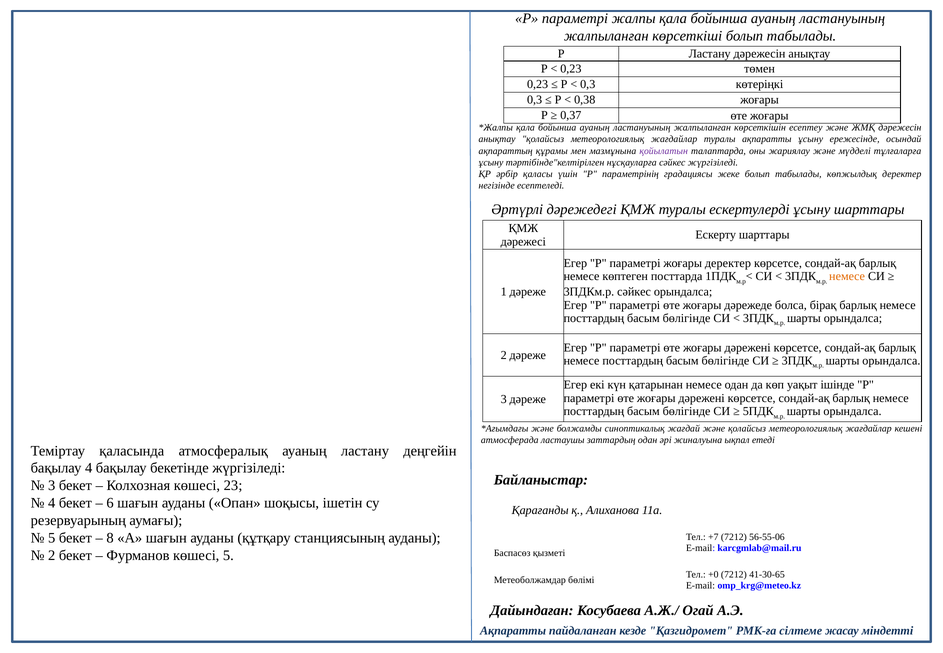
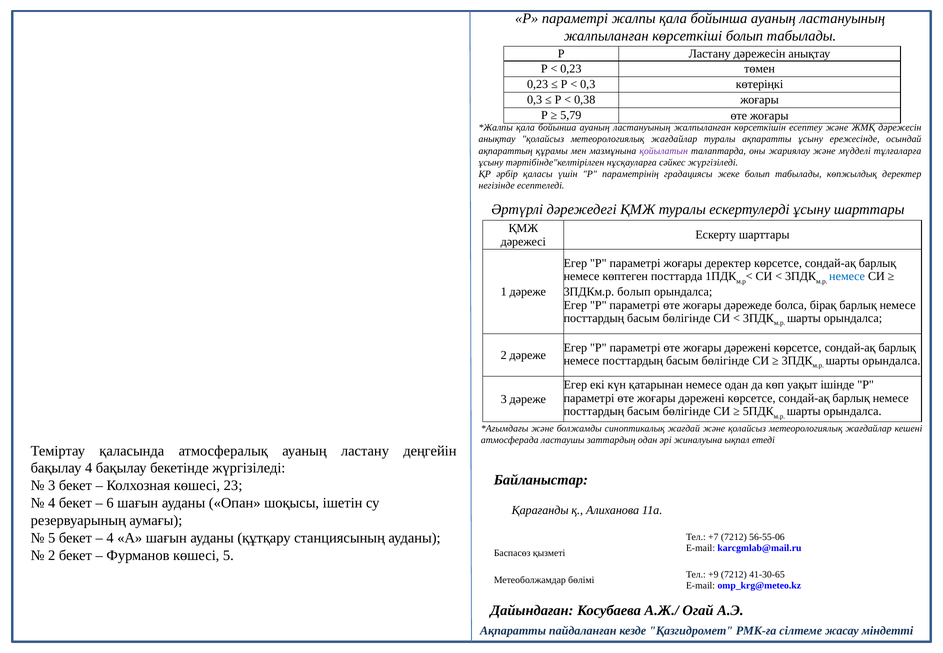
0,37: 0,37 -> 5,79
немесе at (847, 276) colour: orange -> blue
3ПДКм.р сәйкес: сәйкес -> болып
8 at (110, 538): 8 -> 4
+0: +0 -> +9
